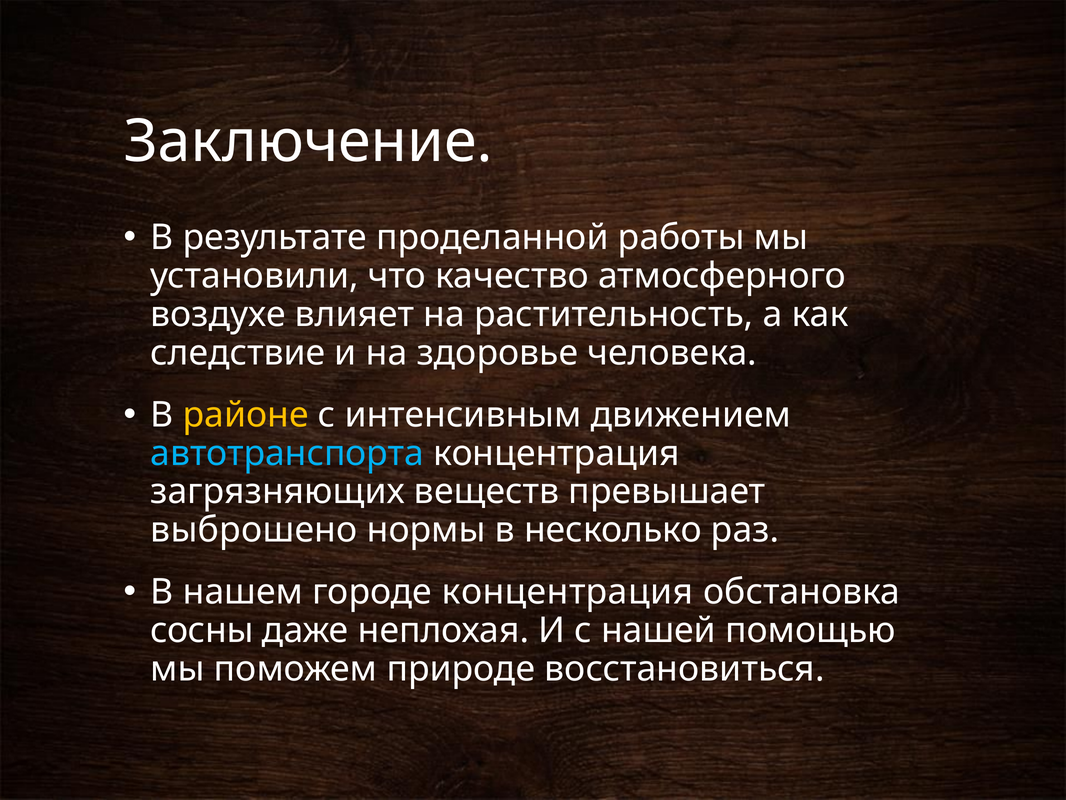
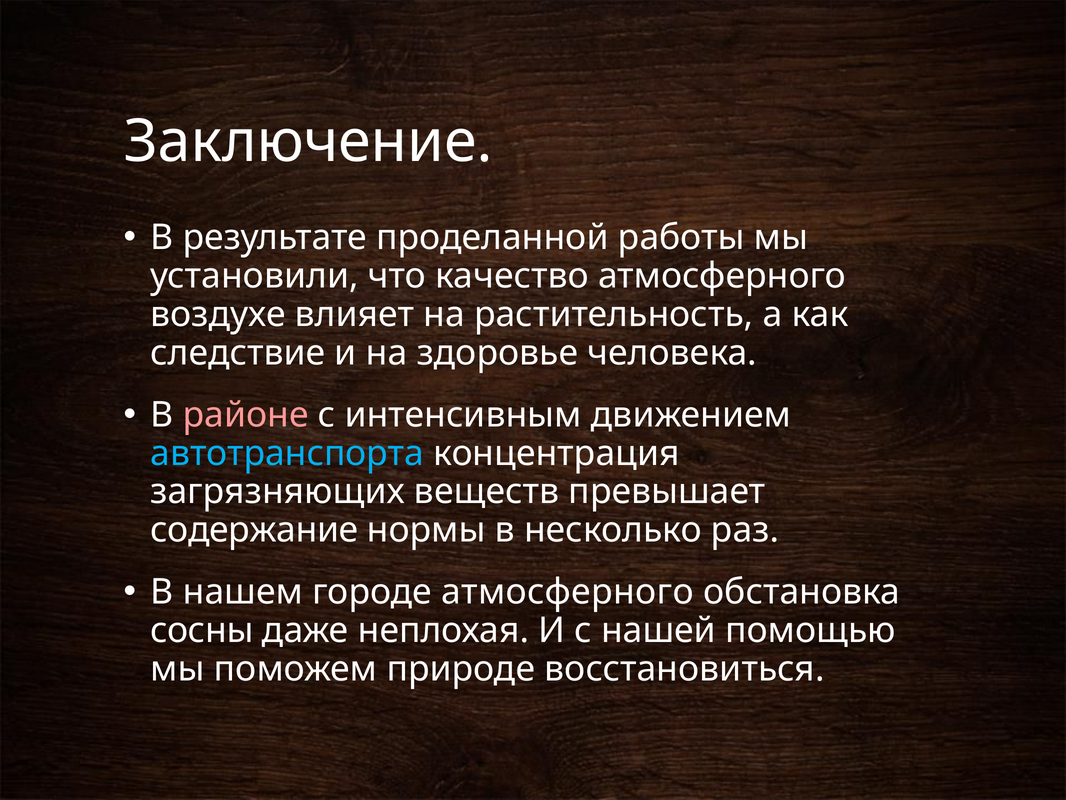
районе colour: yellow -> pink
выброшено: выброшено -> содержание
городе концентрация: концентрация -> атмосферного
